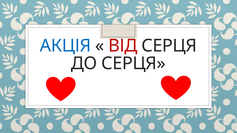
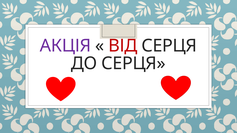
АКЦІЯ colour: blue -> purple
